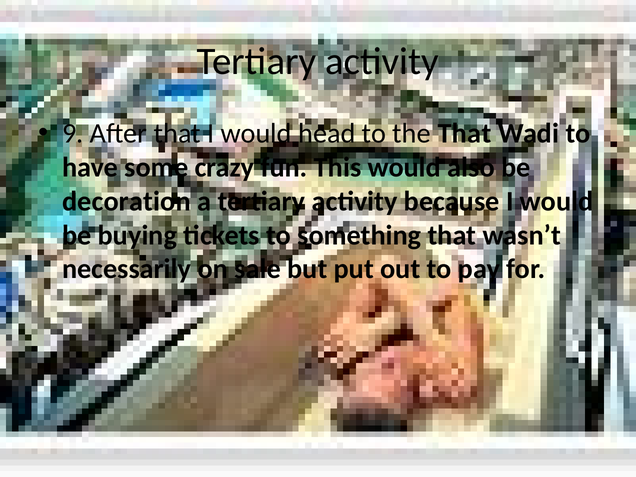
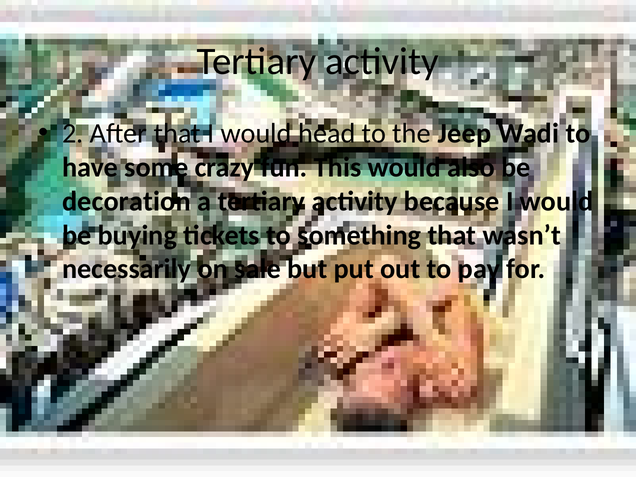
9: 9 -> 2
the That: That -> Jeep
